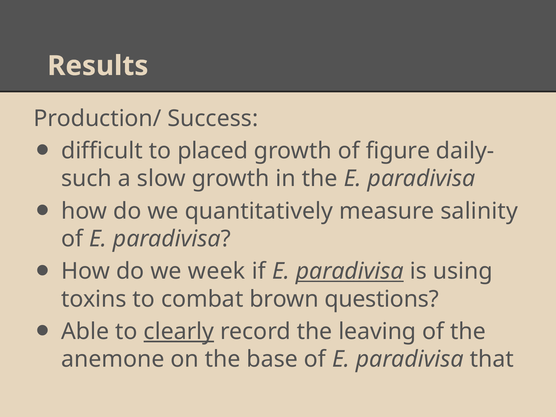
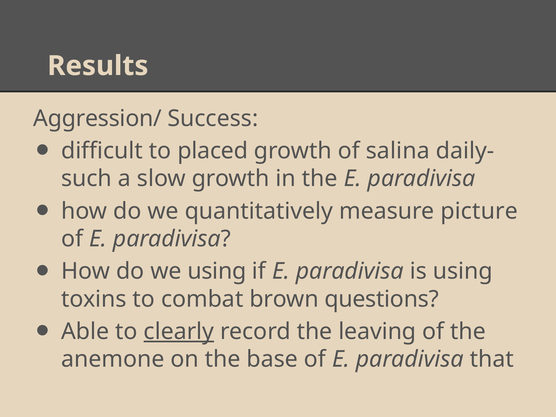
Production/: Production/ -> Aggression/
figure: figure -> salina
salinity: salinity -> picture
we week: week -> using
paradivisa at (350, 271) underline: present -> none
